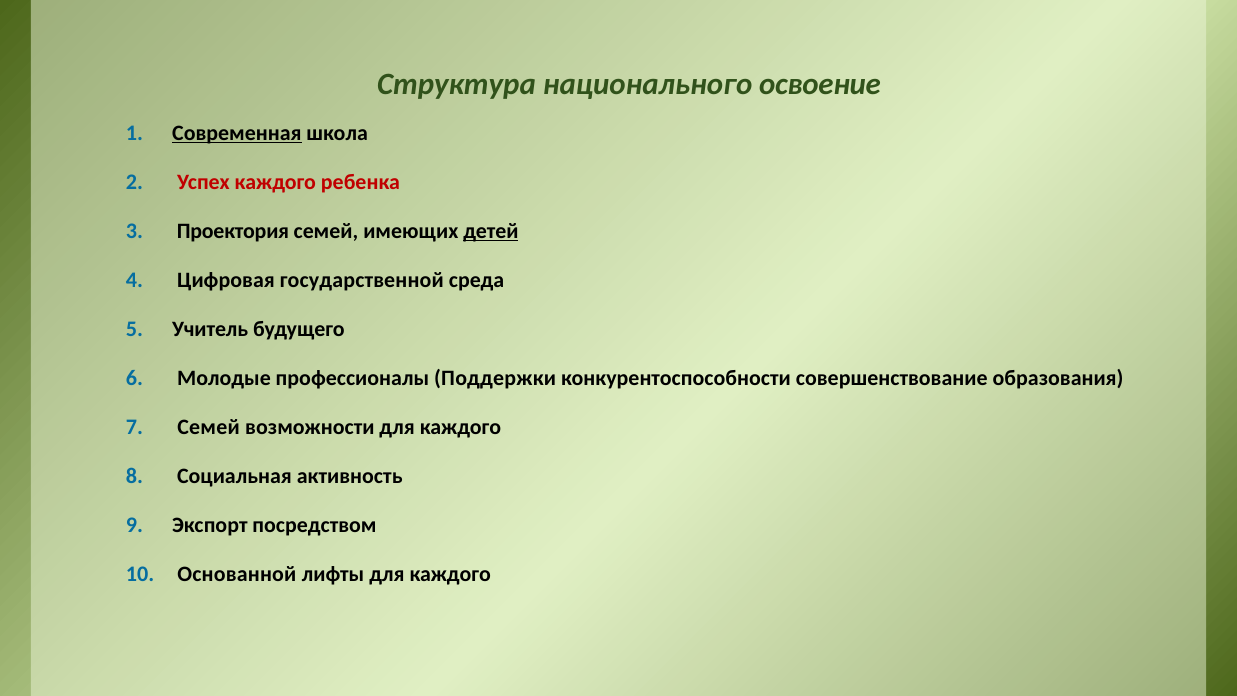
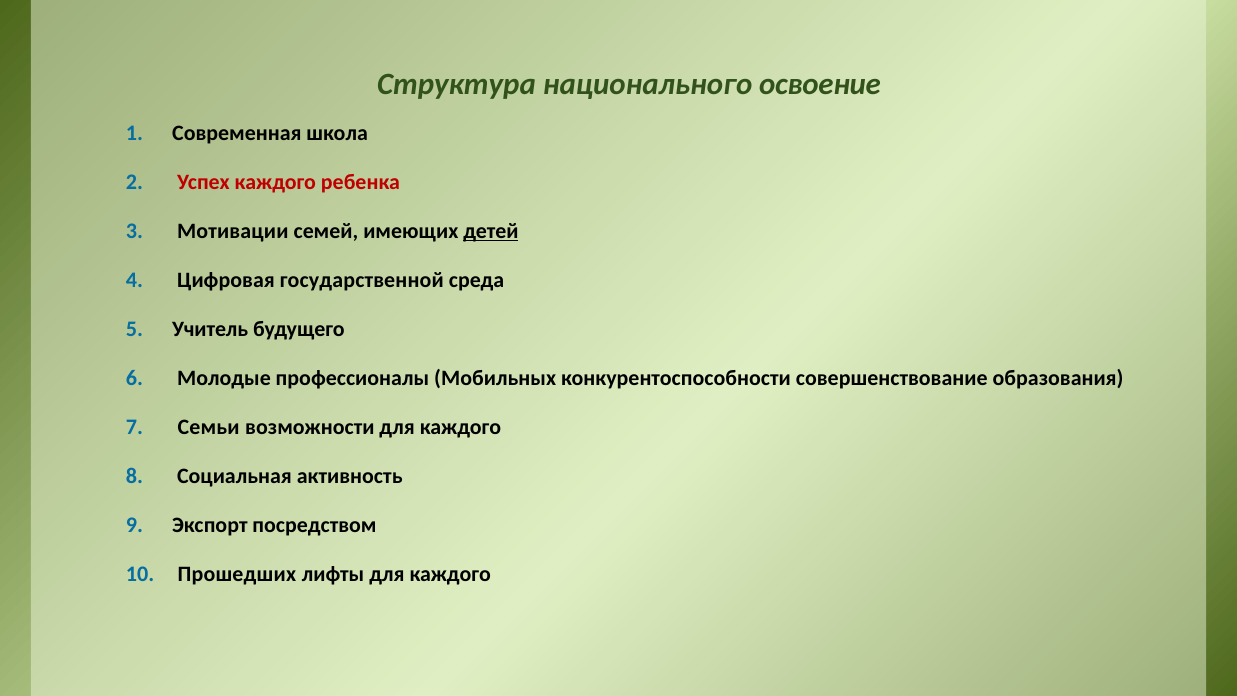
Современная underline: present -> none
Проектория: Проектория -> Мотивации
Поддержки: Поддержки -> Мобильных
Семей at (209, 427): Семей -> Семьи
Основанной: Основанной -> Прошедших
